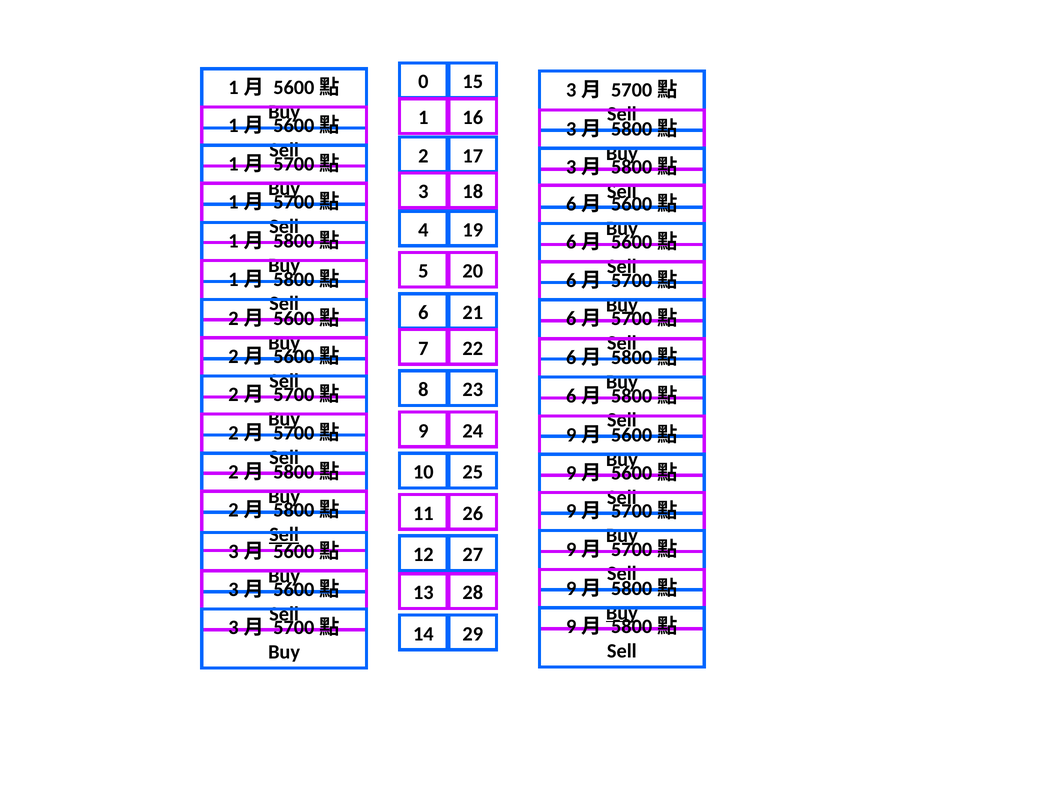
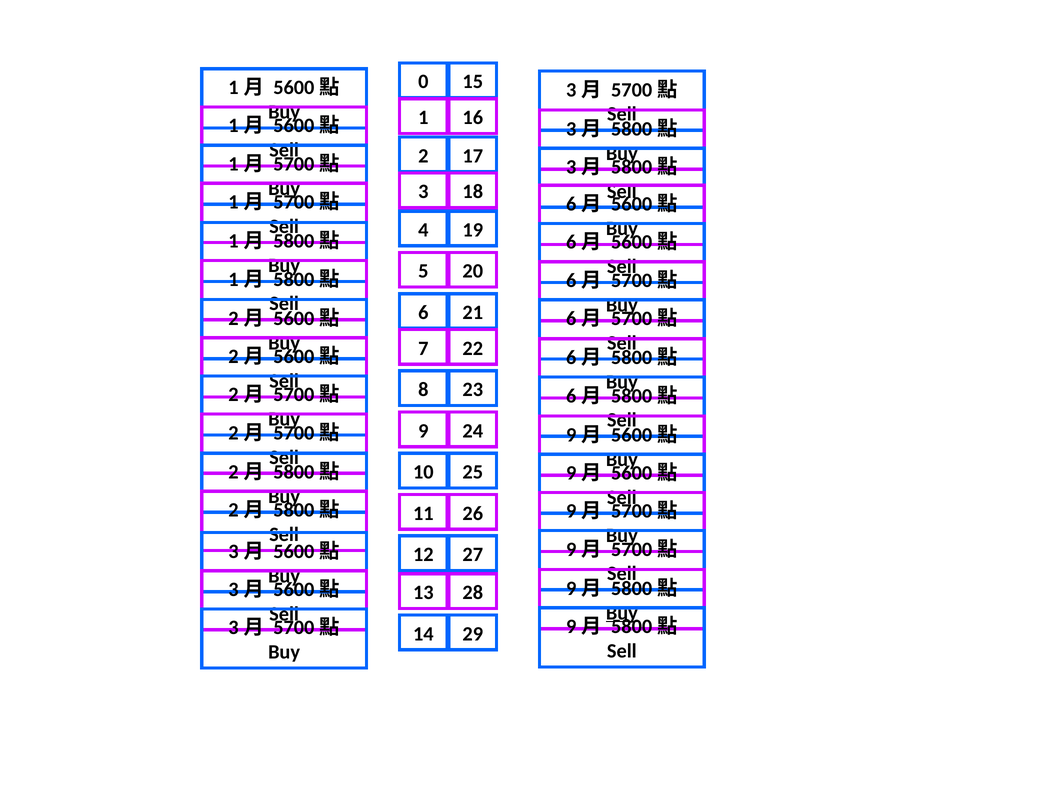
Sell at (284, 534) underline: present -> none
